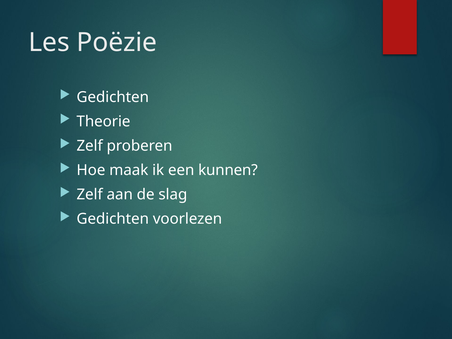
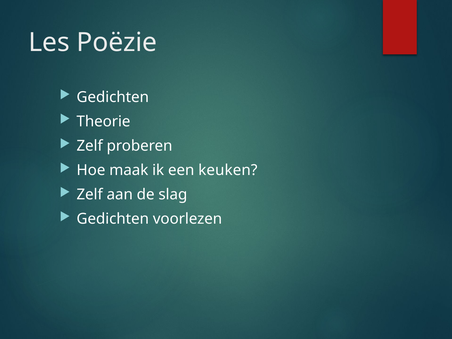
kunnen: kunnen -> keuken
